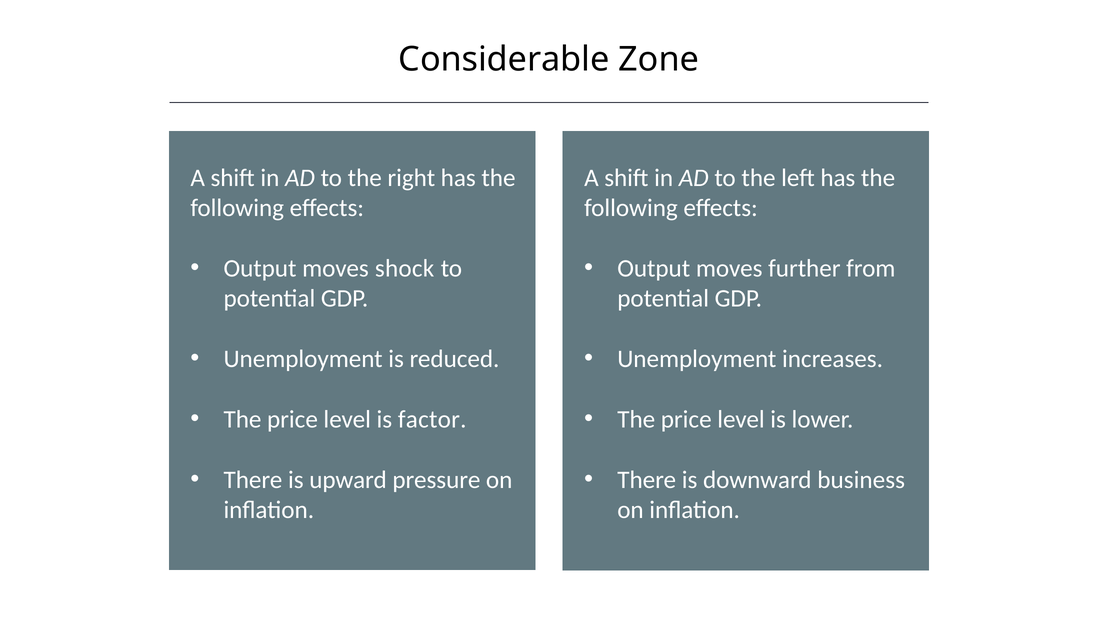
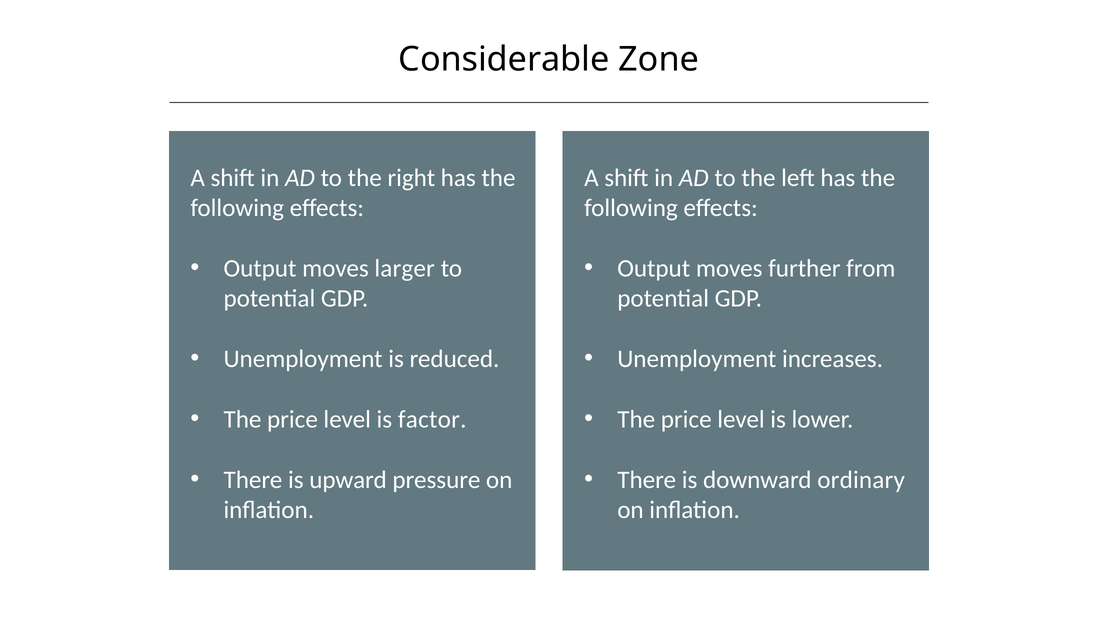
shock: shock -> larger
business: business -> ordinary
